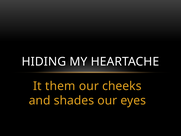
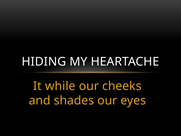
them: them -> while
